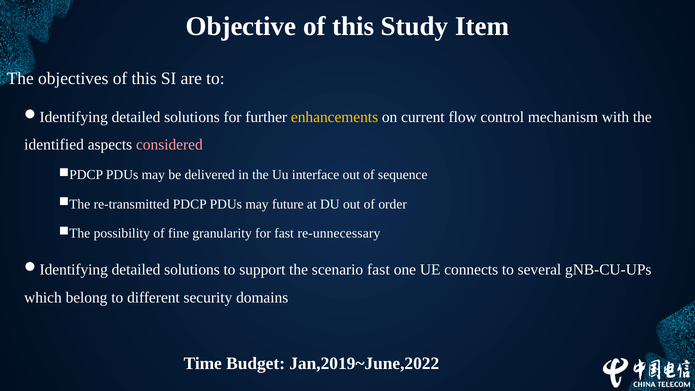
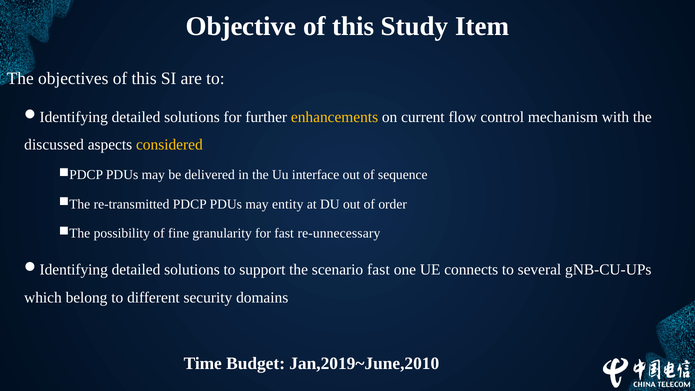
identified: identified -> discussed
considered colour: pink -> yellow
future: future -> entity
Jan,2019~June,2022: Jan,2019~June,2022 -> Jan,2019~June,2010
